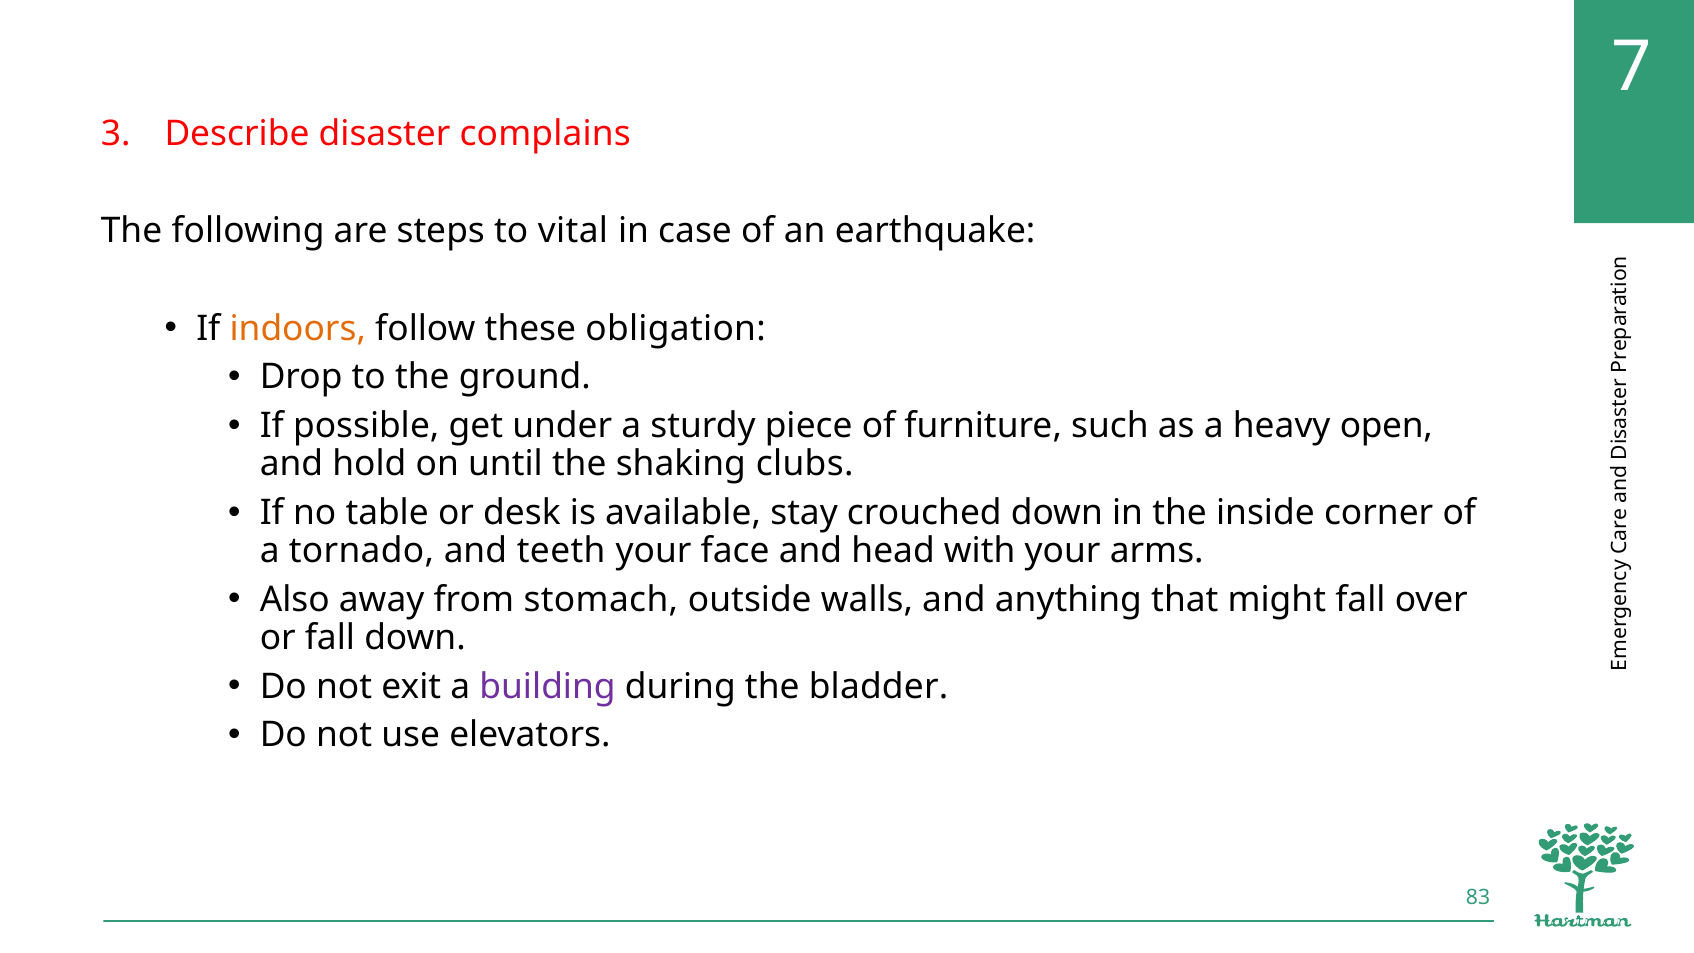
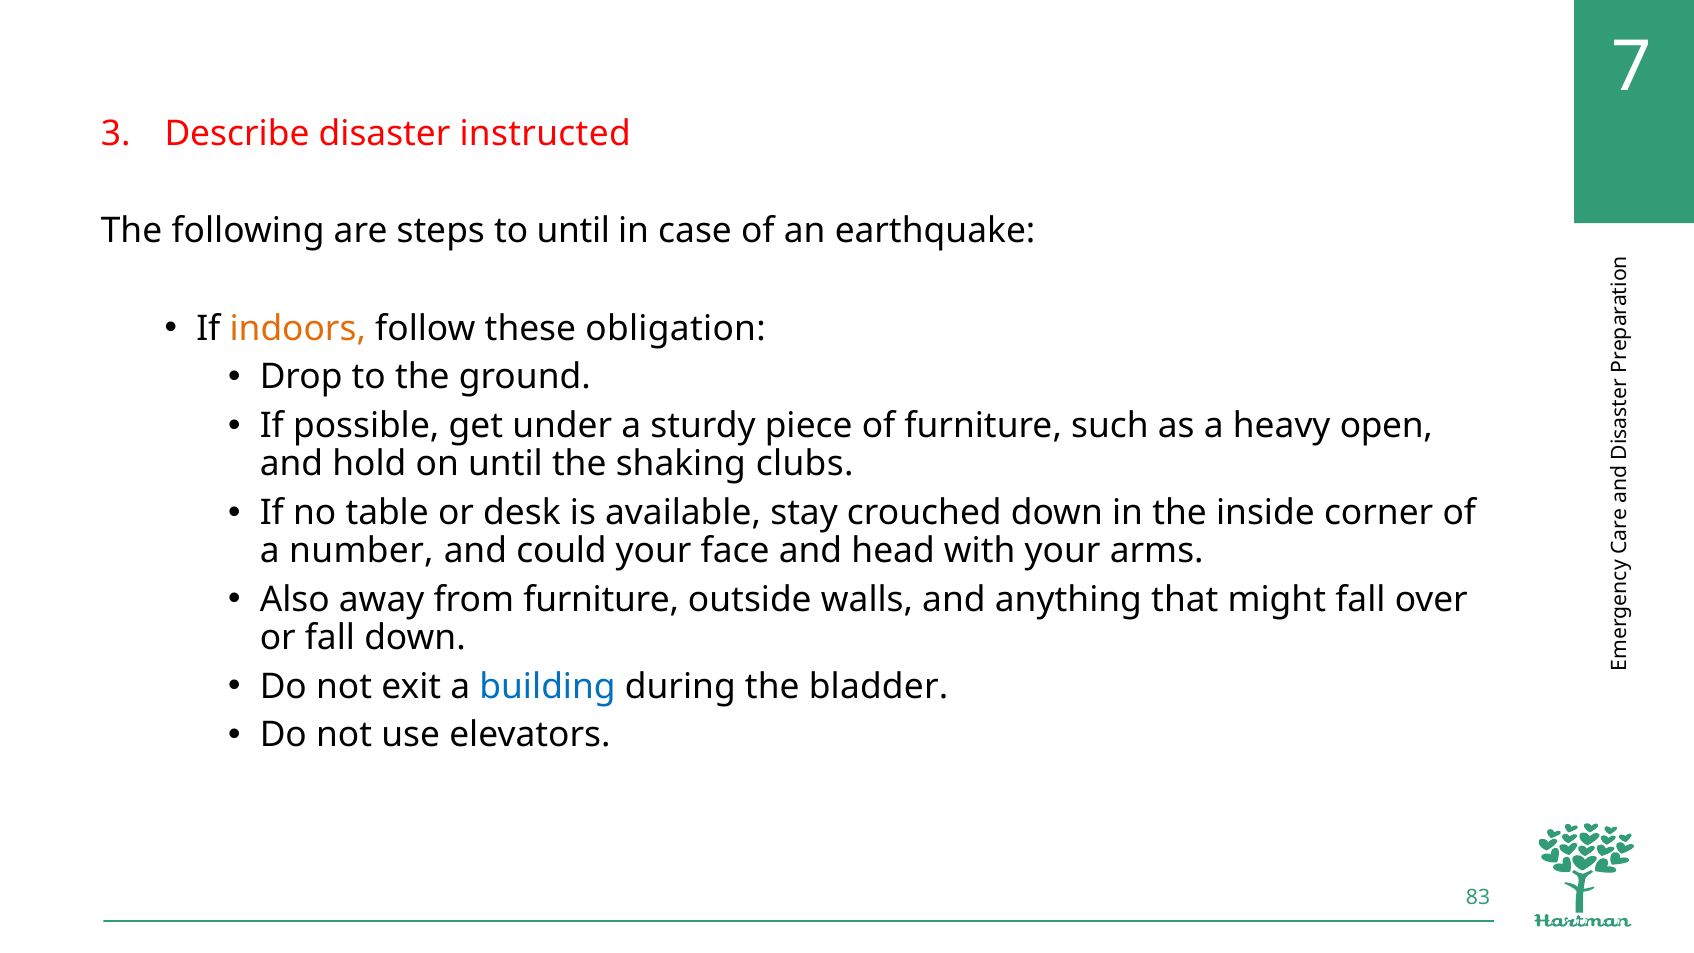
complains: complains -> instructed
to vital: vital -> until
tornado: tornado -> number
teeth: teeth -> could
from stomach: stomach -> furniture
building colour: purple -> blue
